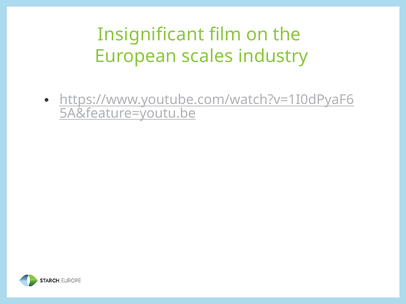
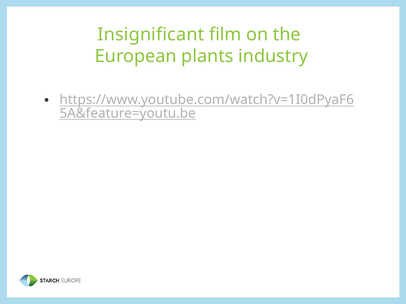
scales: scales -> plants
